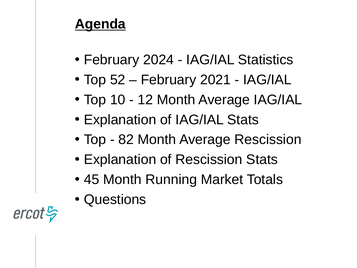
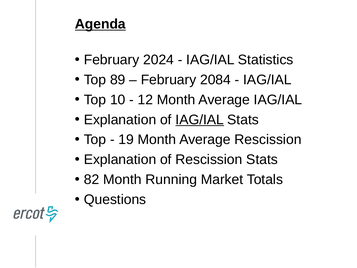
52: 52 -> 89
2021: 2021 -> 2084
IAG/IAL at (200, 120) underline: none -> present
82: 82 -> 19
45: 45 -> 82
